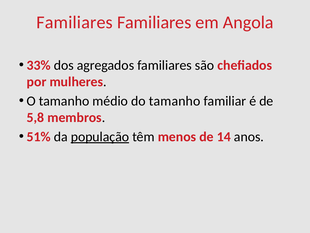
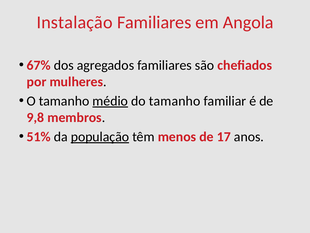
Familiares at (75, 22): Familiares -> Instalação
33%: 33% -> 67%
médio underline: none -> present
5,8: 5,8 -> 9,8
14: 14 -> 17
